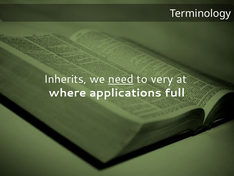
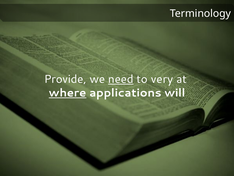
Inherits: Inherits -> Provide
where underline: none -> present
full: full -> will
